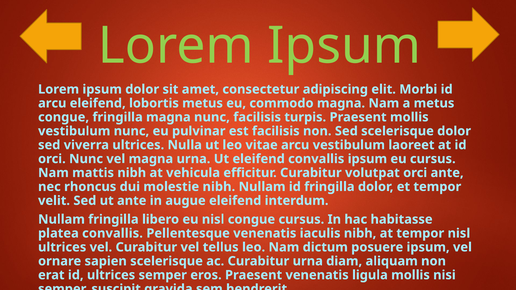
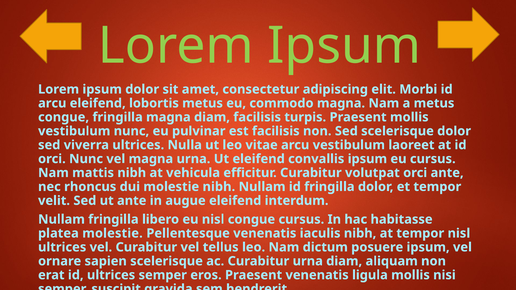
magna nunc: nunc -> diam
platea convallis: convallis -> molestie
